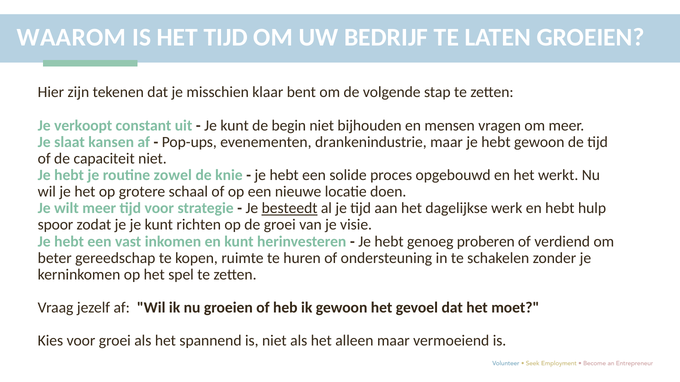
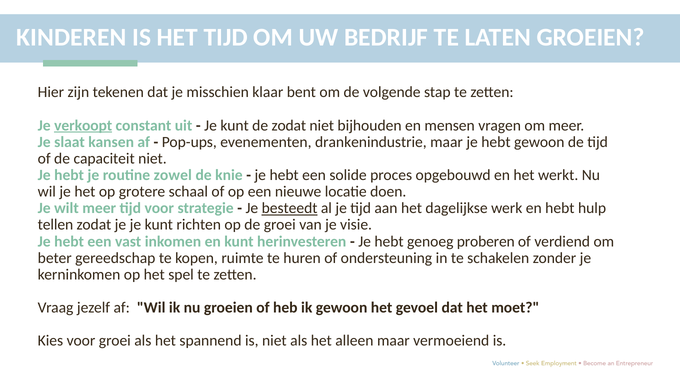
WAAROM: WAAROM -> KINDEREN
verkoopt underline: none -> present
de begin: begin -> zodat
spoor: spoor -> tellen
